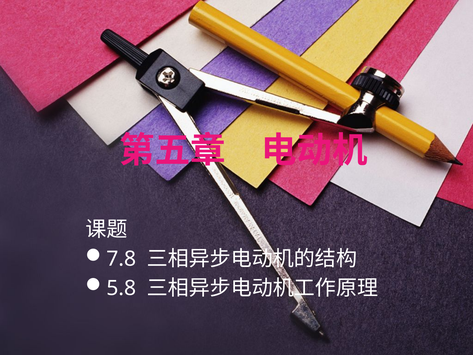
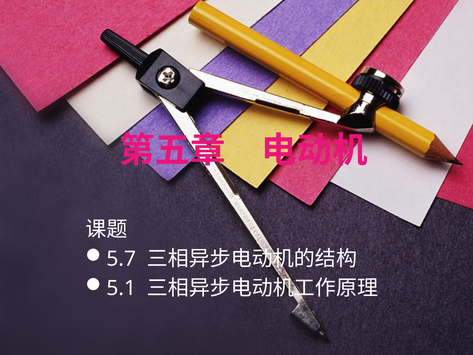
7.8: 7.8 -> 5.7
5.8: 5.8 -> 5.1
